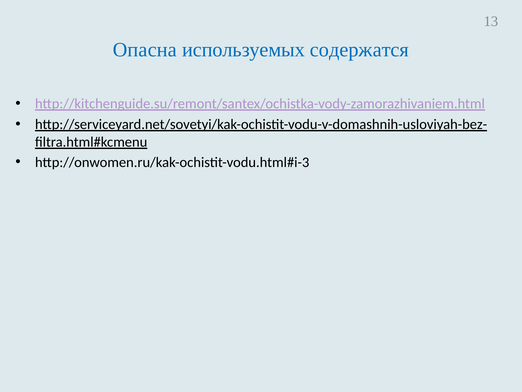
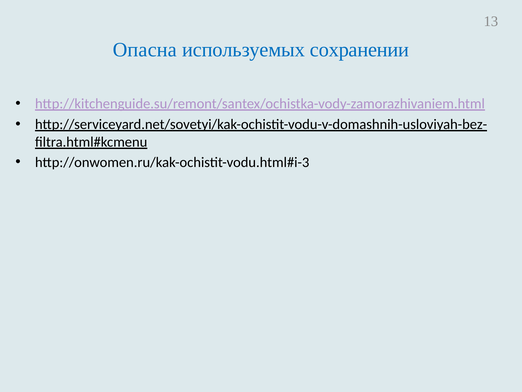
содержатся: содержатся -> сохранении
